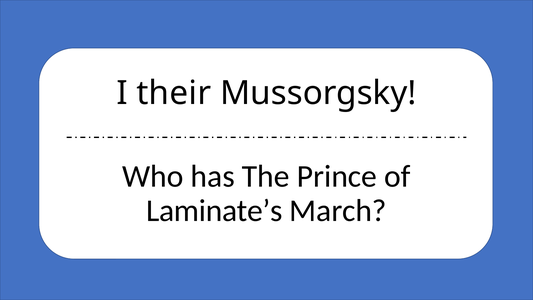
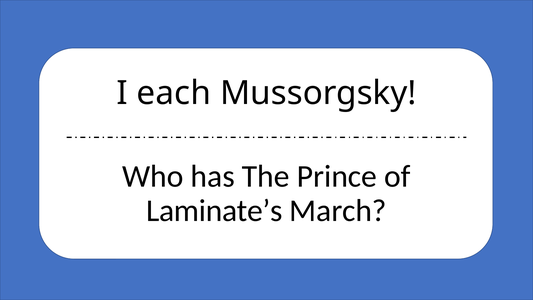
their: their -> each
